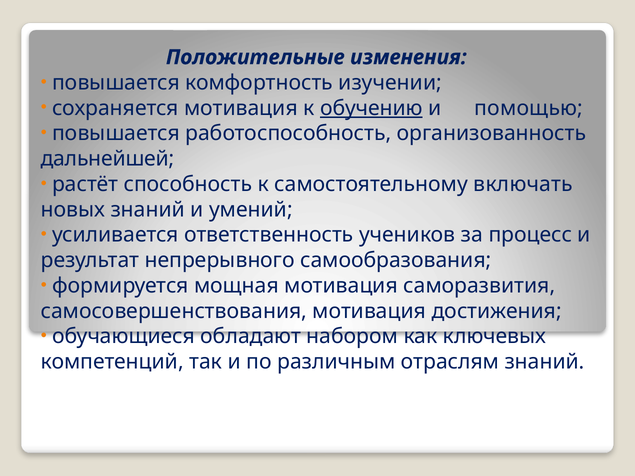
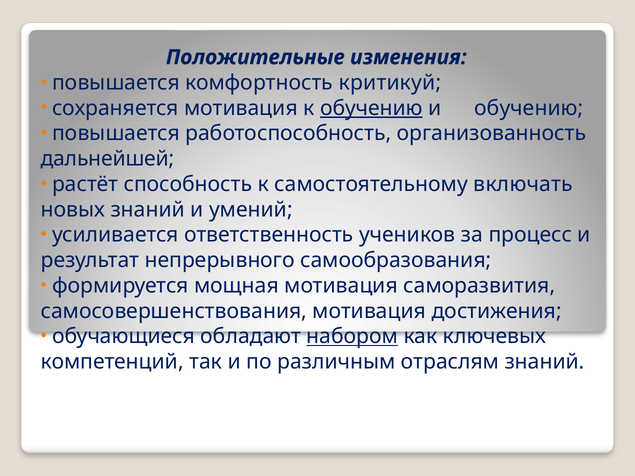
изучении: изучении -> критикуй
и помощью: помощью -> обучению
набором underline: none -> present
